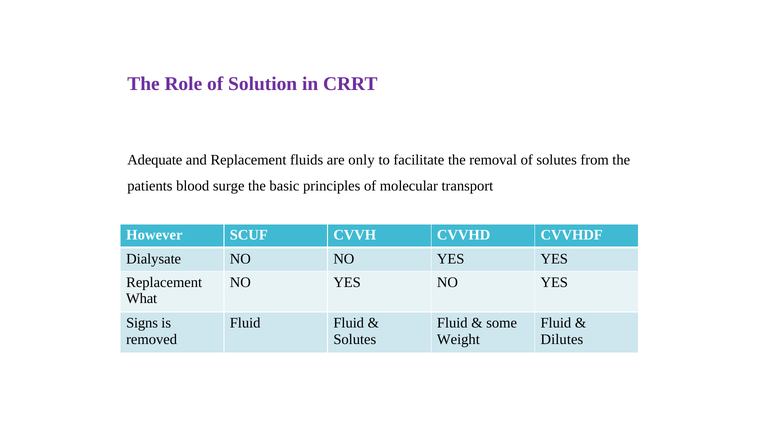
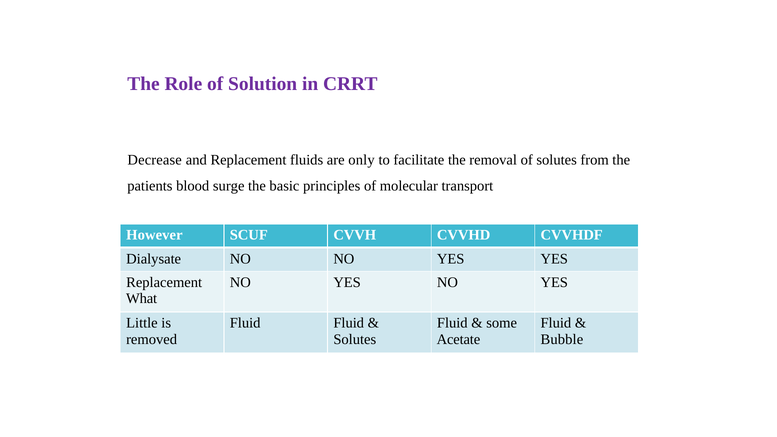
Adequate: Adequate -> Decrease
Signs: Signs -> Little
Weight: Weight -> Acetate
Dilutes: Dilutes -> Bubble
